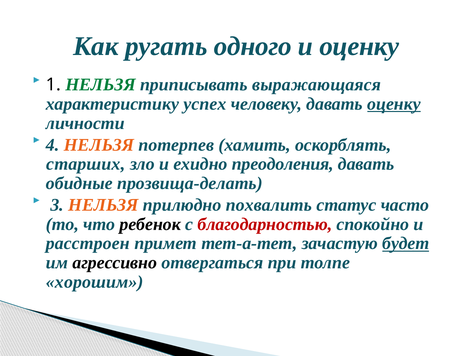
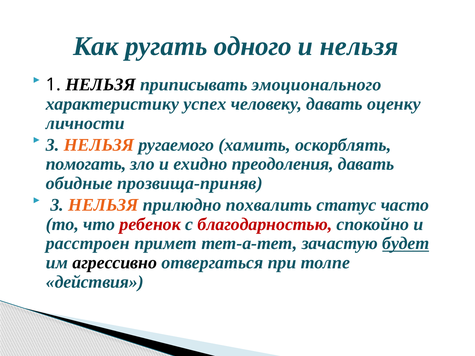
и оценку: оценку -> нельзя
НЕЛЬЗЯ at (101, 85) colour: green -> black
выражающаяся: выражающаяся -> эмоционального
оценку at (394, 104) underline: present -> none
4 at (53, 145): 4 -> 3
потерпев: потерпев -> ругаемого
старших: старших -> помогать
прозвища-делать: прозвища-делать -> прозвища-приняв
ребенок colour: black -> red
хорошим: хорошим -> действия
